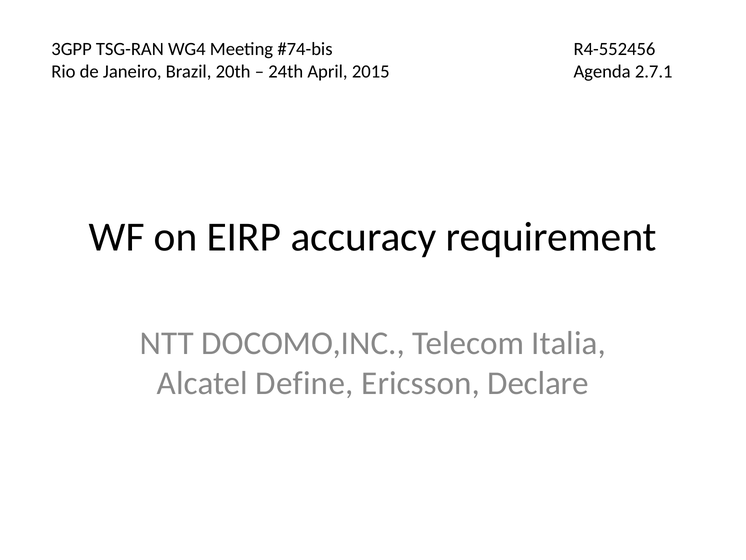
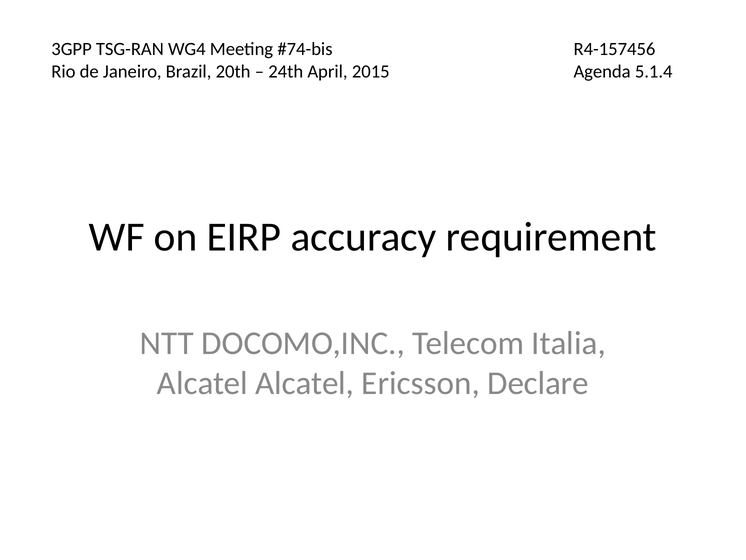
R4-552456: R4-552456 -> R4-157456
2.7.1: 2.7.1 -> 5.1.4
Alcatel Define: Define -> Alcatel
